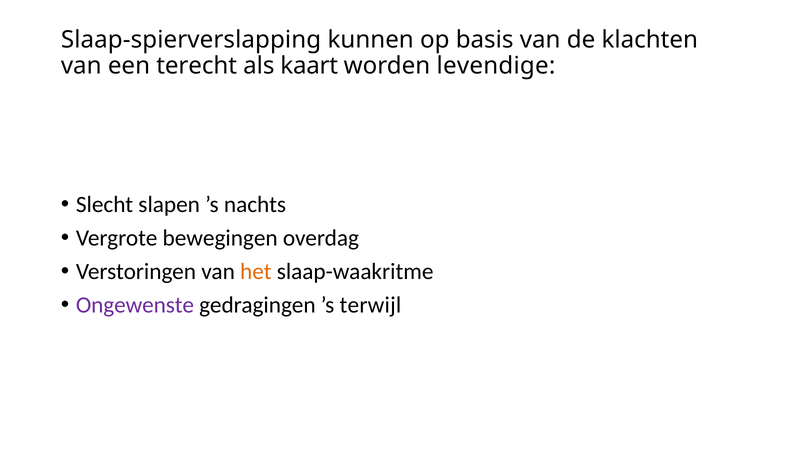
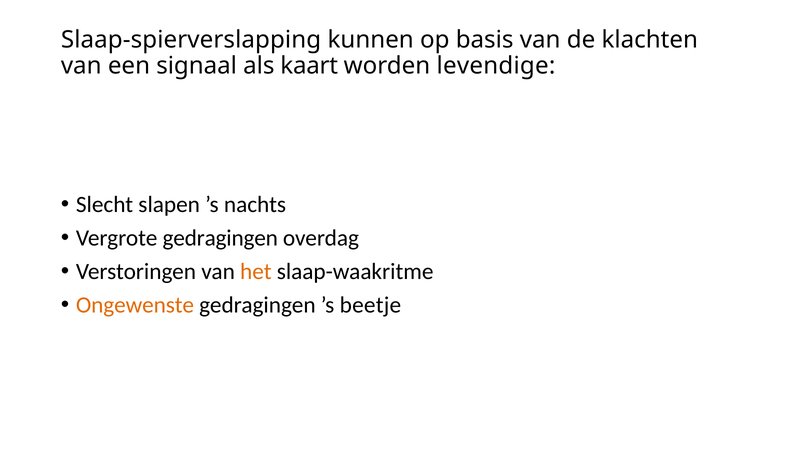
terecht: terecht -> signaal
Vergrote bewegingen: bewegingen -> gedragingen
Ongewenste colour: purple -> orange
terwijl: terwijl -> beetje
